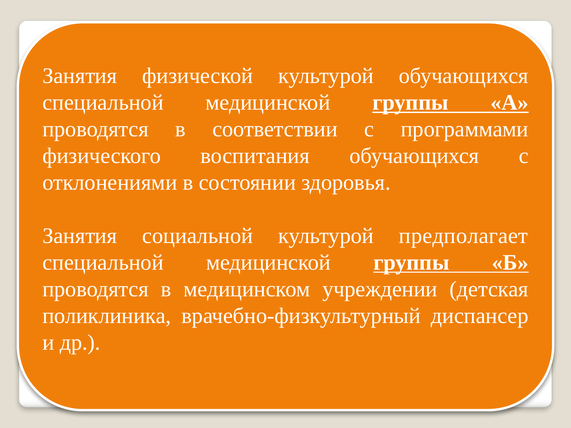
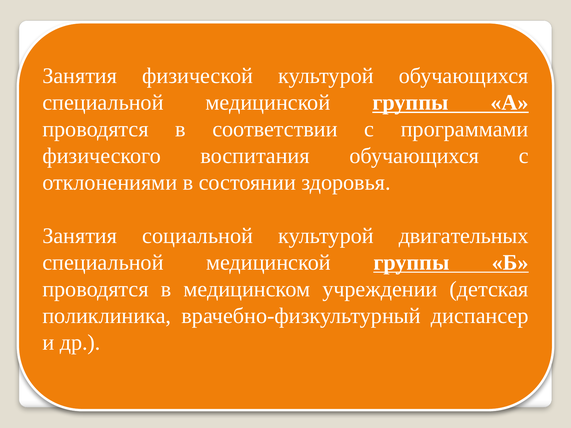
предполагает: предполагает -> двигательных
